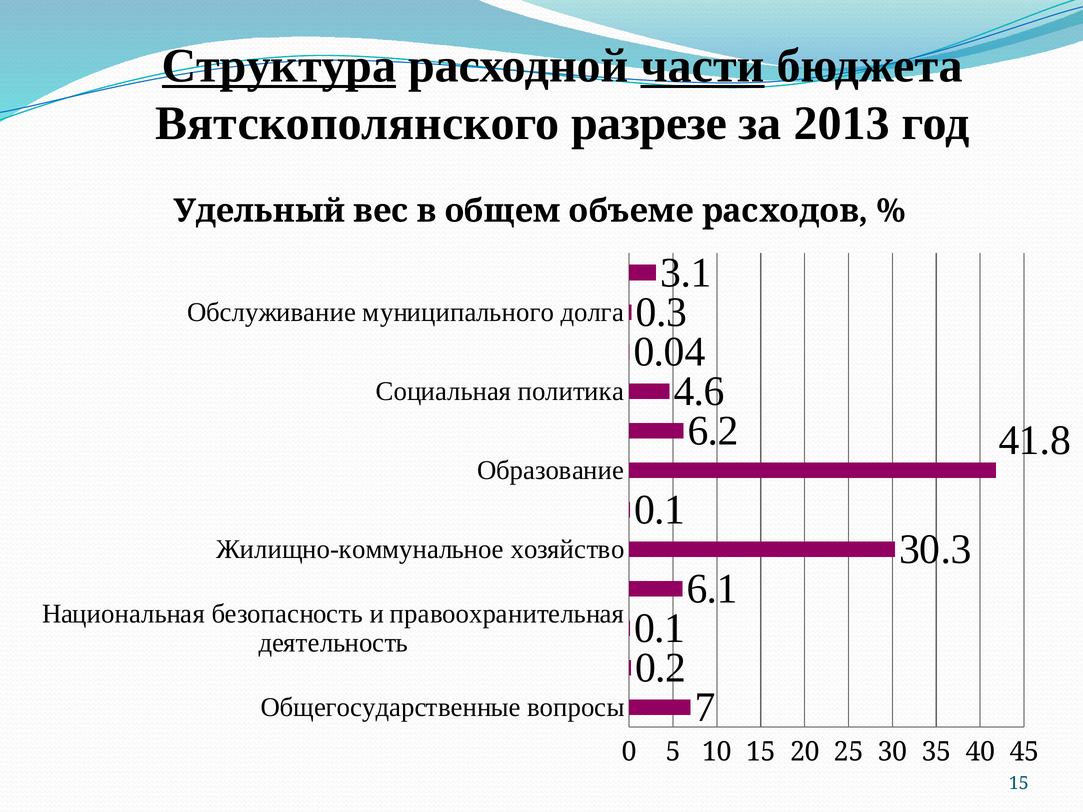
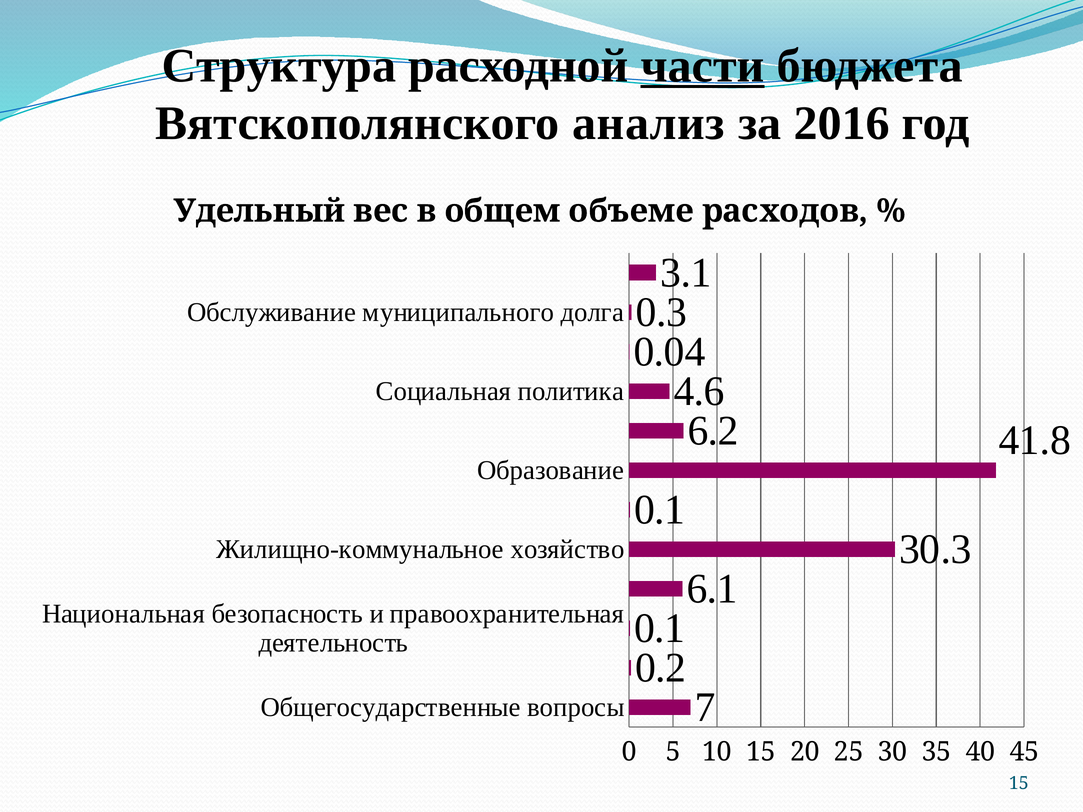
Структура underline: present -> none
разрезе: разрезе -> анализ
2013: 2013 -> 2016
